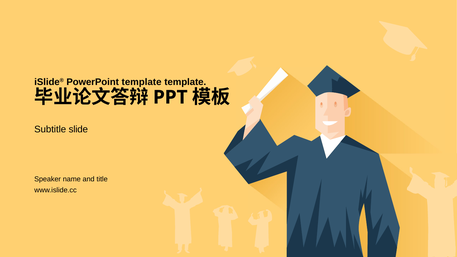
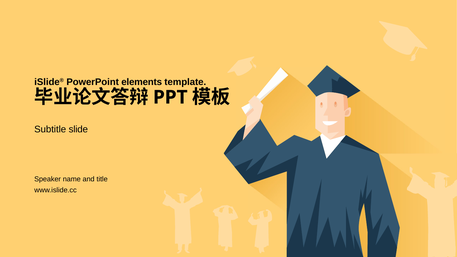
PowerPoint template: template -> elements
